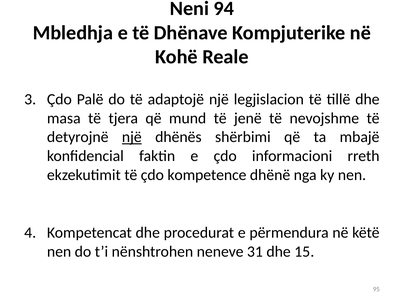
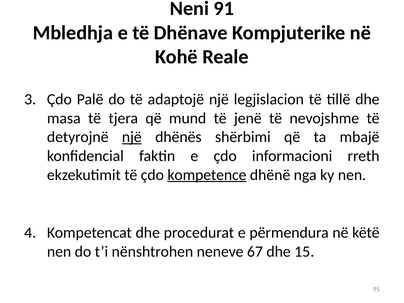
94: 94 -> 91
kompetence underline: none -> present
31: 31 -> 67
